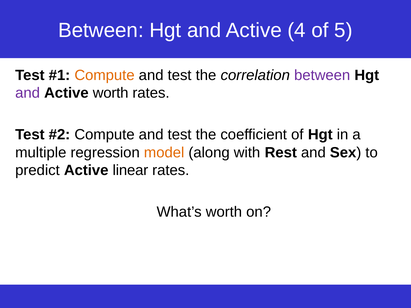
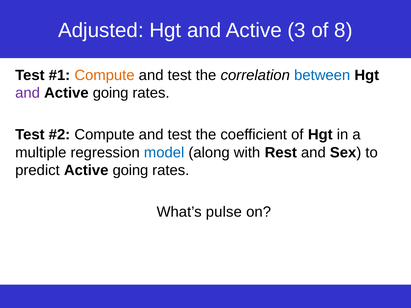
Between at (101, 31): Between -> Adjusted
4: 4 -> 3
5: 5 -> 8
between at (322, 75) colour: purple -> blue
worth at (111, 93): worth -> going
model colour: orange -> blue
predict Active linear: linear -> going
What’s worth: worth -> pulse
